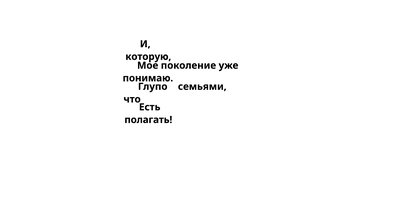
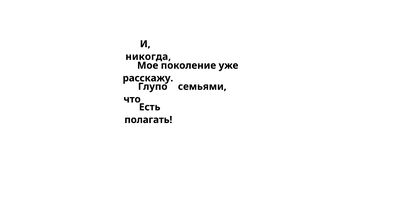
которую: которую -> никогда
понимаю: понимаю -> расскажу
